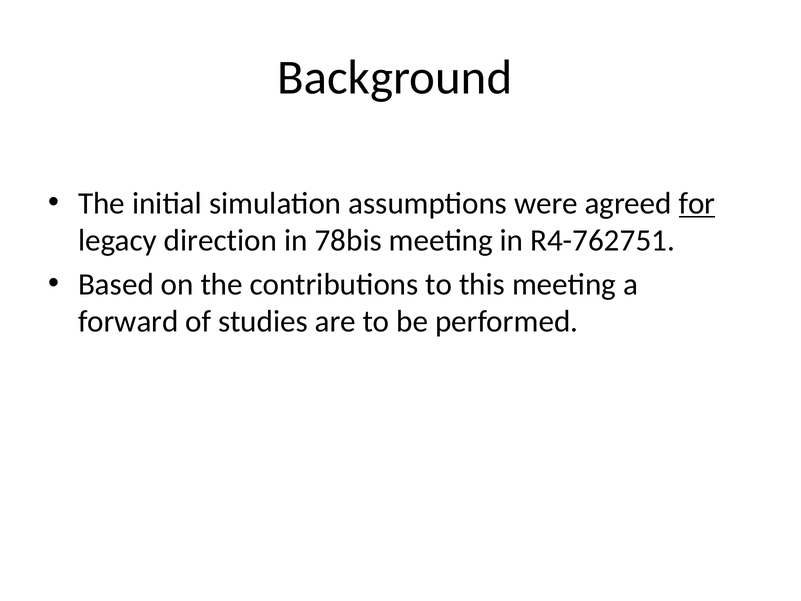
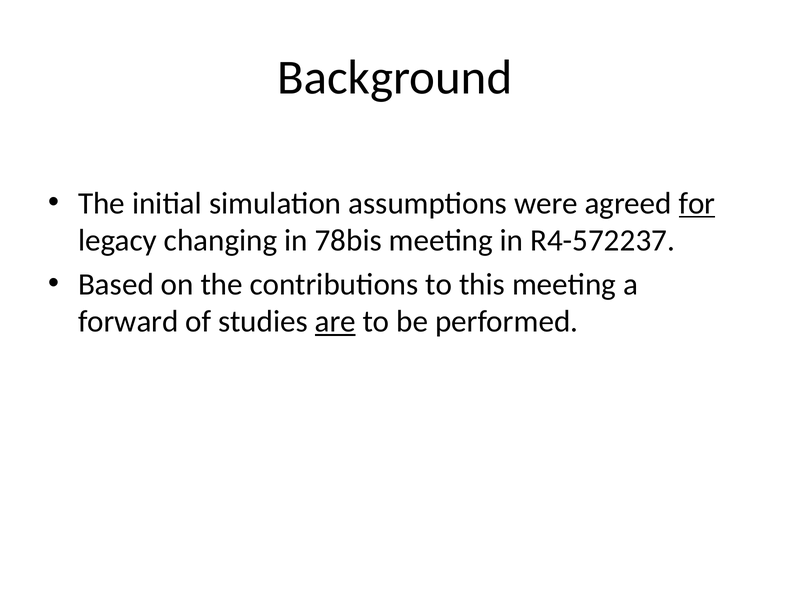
direction: direction -> changing
R4-762751: R4-762751 -> R4-572237
are underline: none -> present
